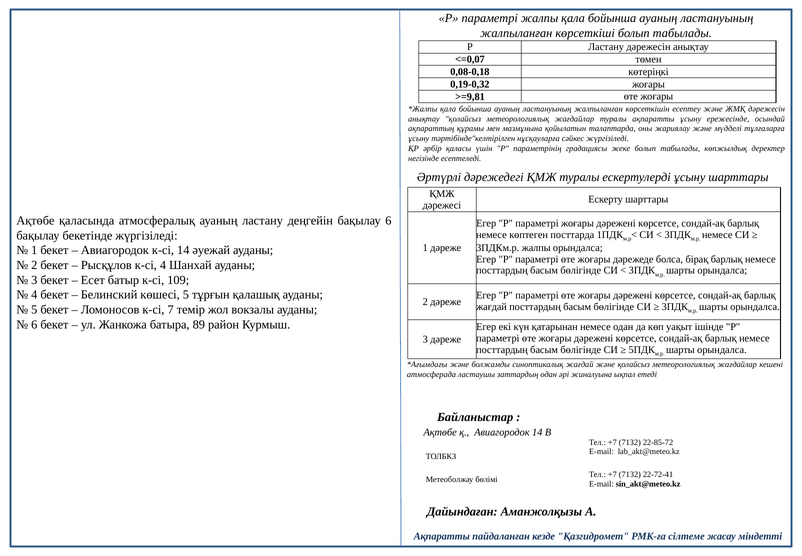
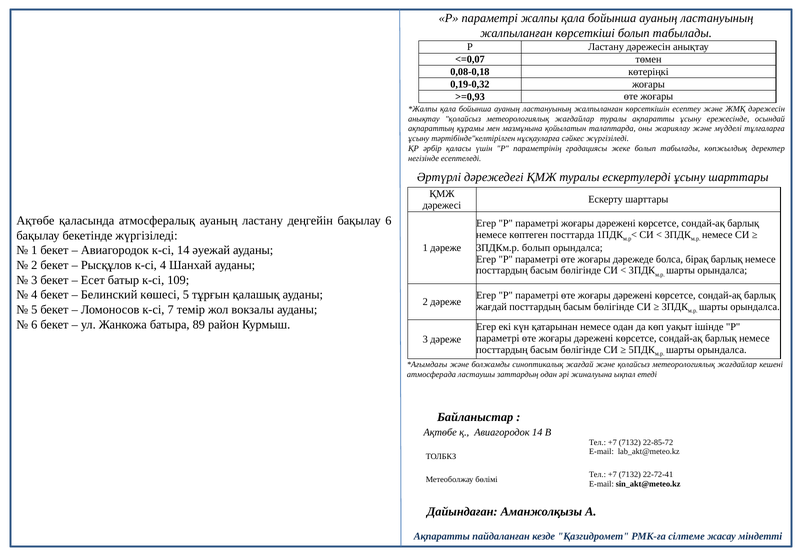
>=9,81: >=9,81 -> >=0,93
3ПДКм.р жалпы: жалпы -> болып
